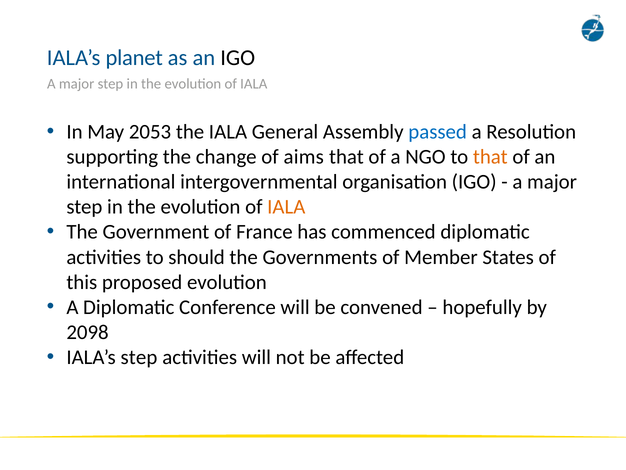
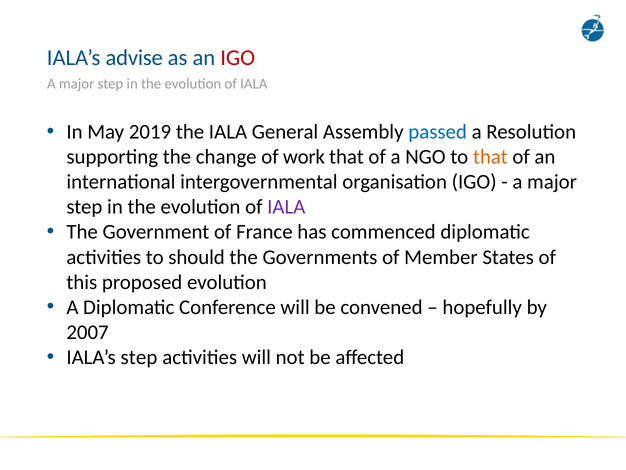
planet: planet -> advise
IGO at (238, 58) colour: black -> red
2053: 2053 -> 2019
aims: aims -> work
IALA at (286, 207) colour: orange -> purple
2098: 2098 -> 2007
